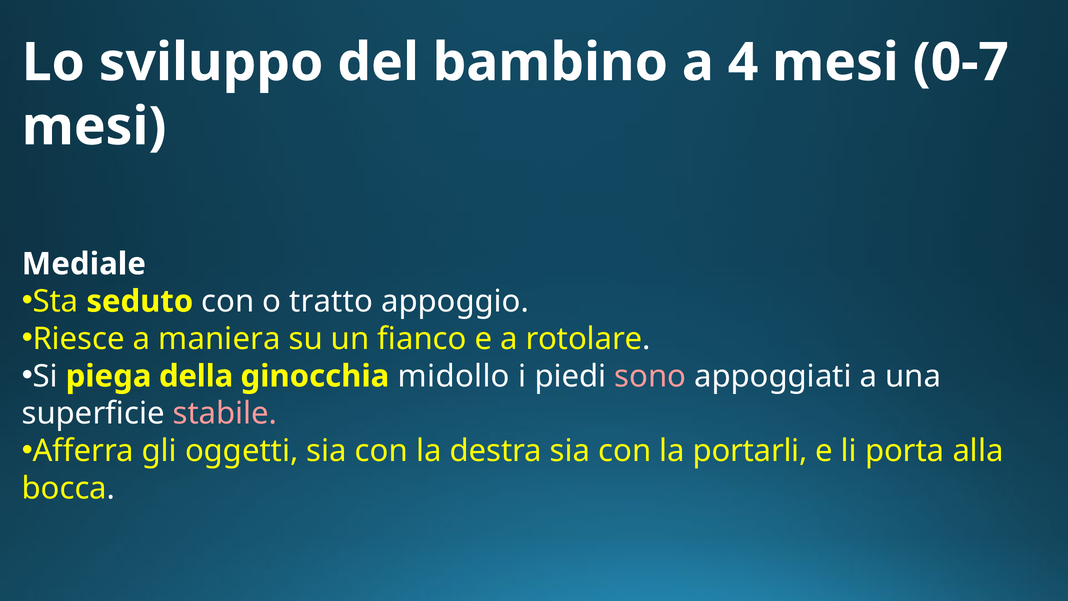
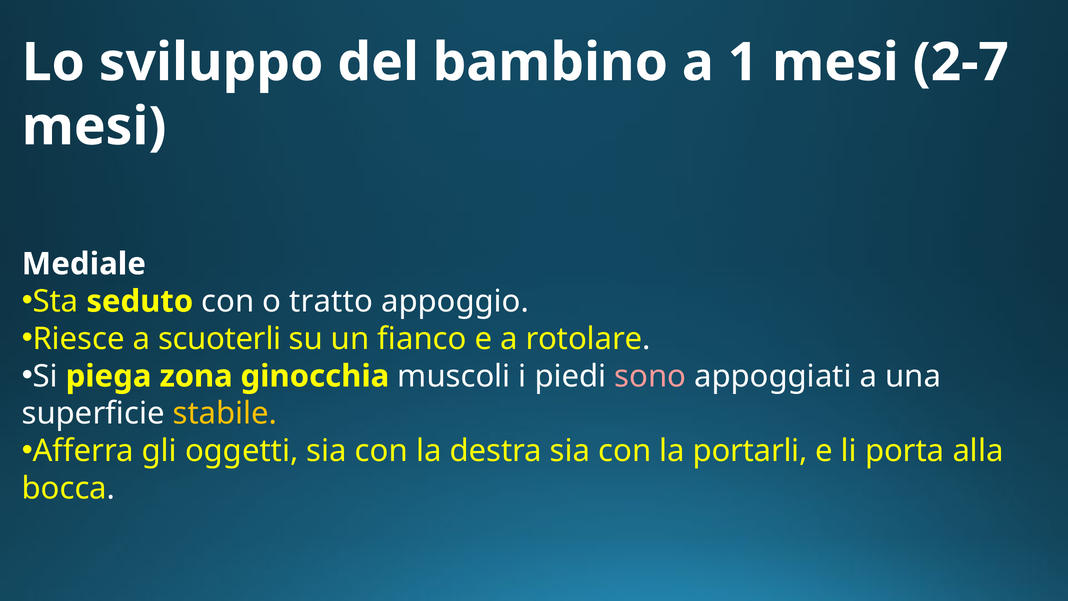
4: 4 -> 1
0-7: 0-7 -> 2-7
maniera: maniera -> scuoterli
della: della -> zona
midollo: midollo -> muscoli
stabile colour: pink -> yellow
